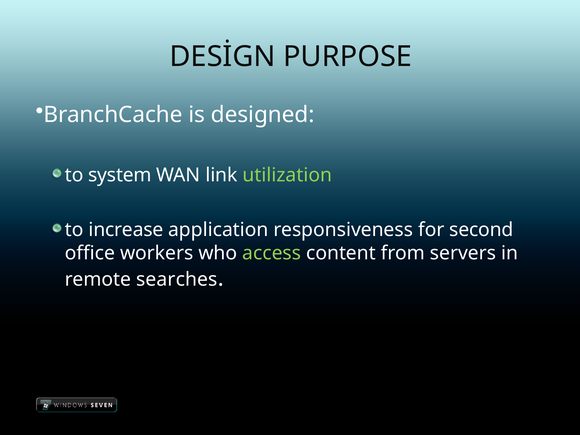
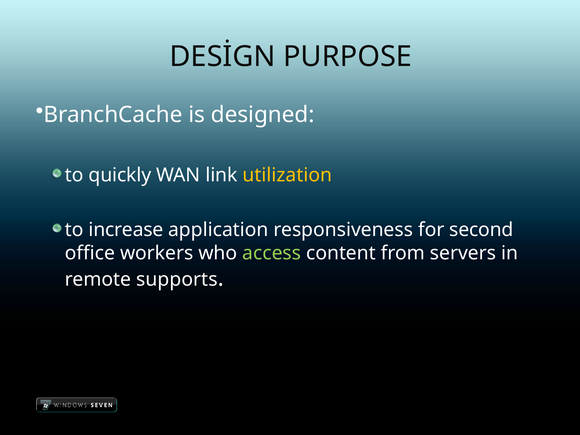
system: system -> quickly
utilization colour: light green -> yellow
searches: searches -> supports
